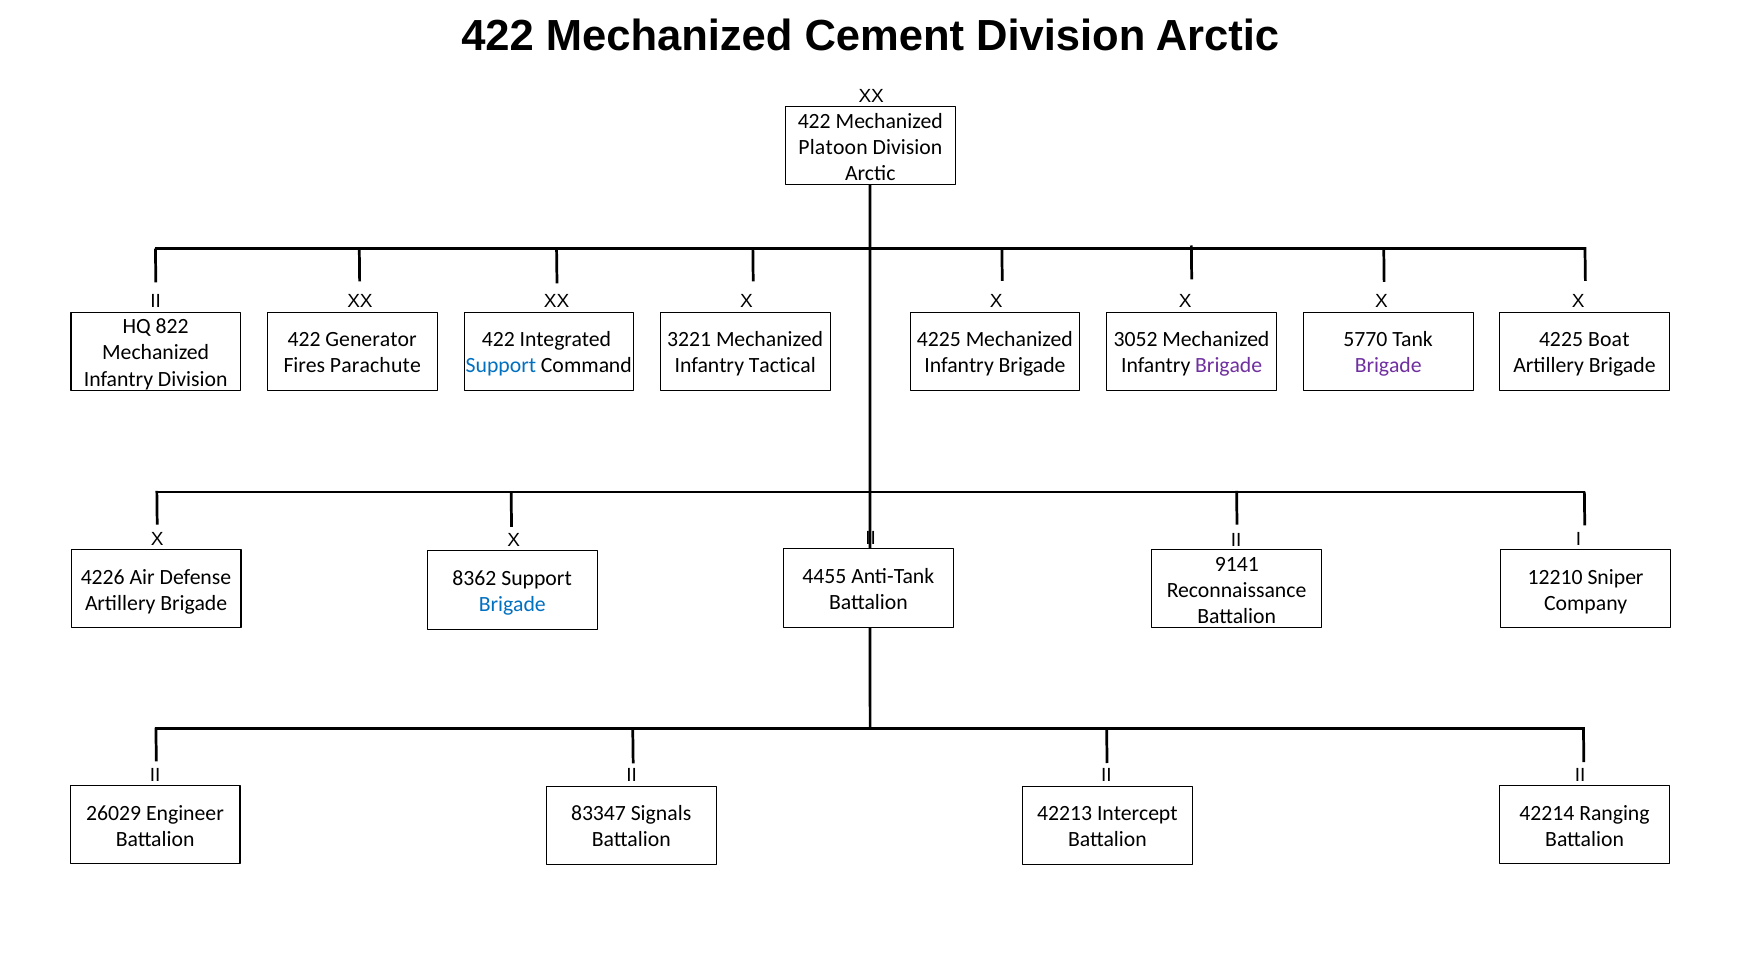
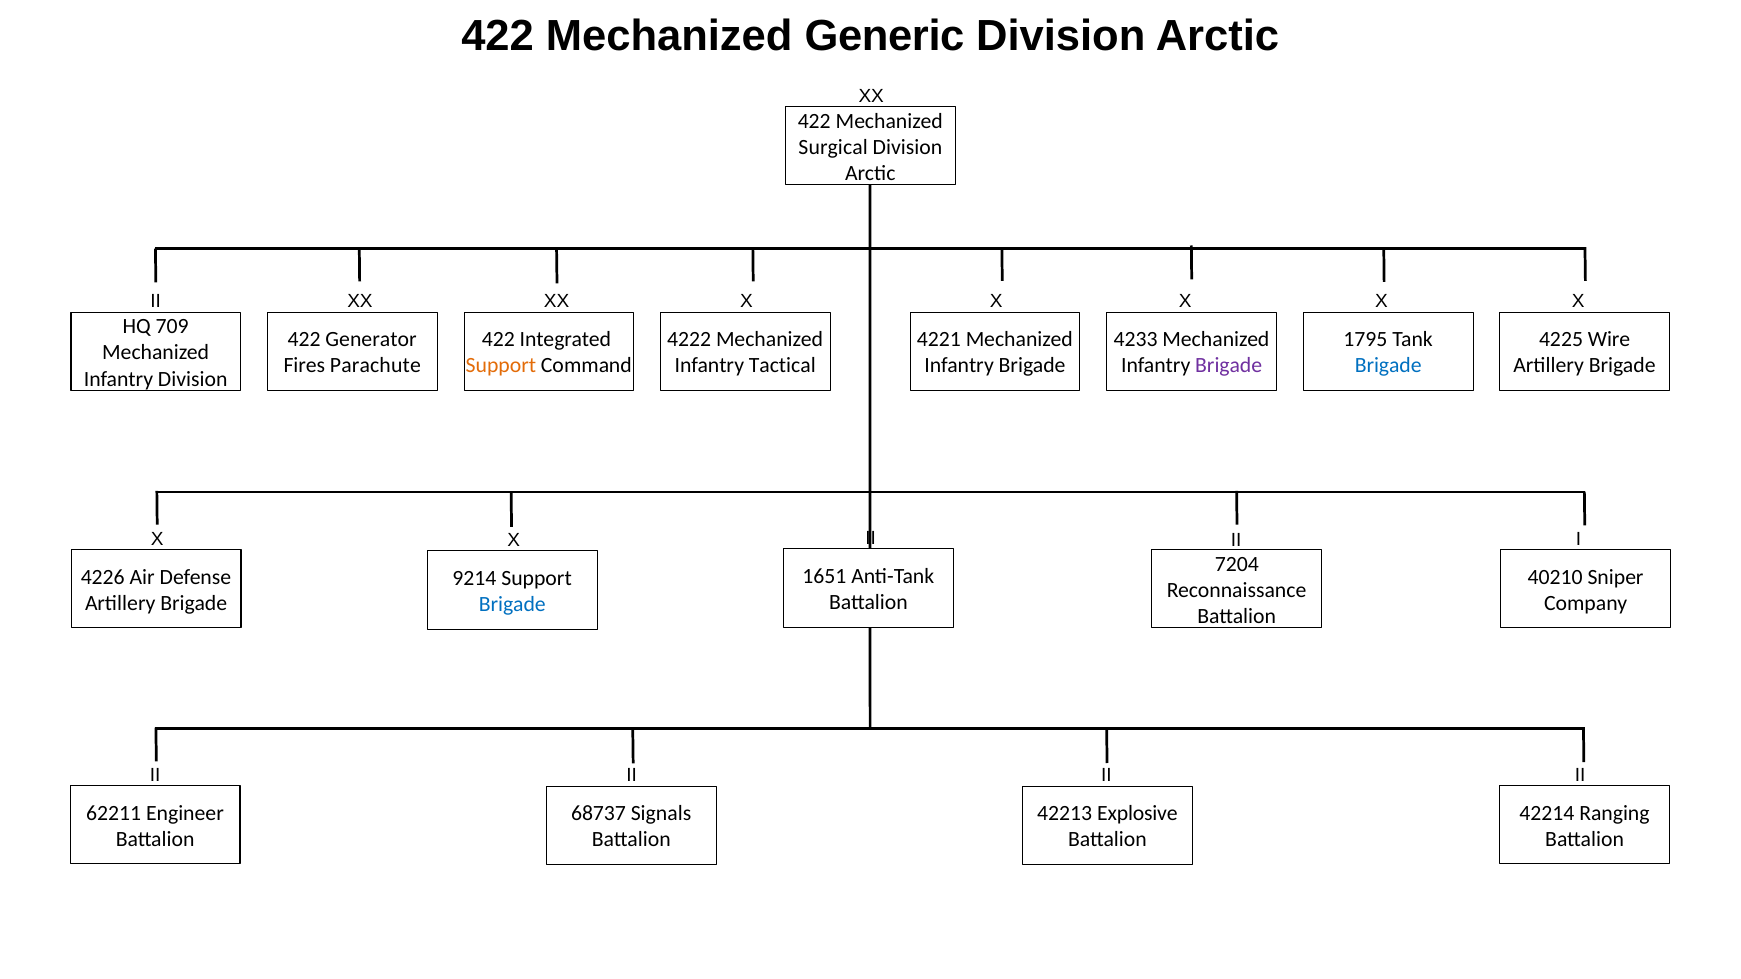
Cement: Cement -> Generic
Platoon: Platoon -> Surgical
822: 822 -> 709
3221: 3221 -> 4222
4225 at (939, 340): 4225 -> 4221
3052: 3052 -> 4233
5770: 5770 -> 1795
Boat: Boat -> Wire
Support at (501, 366) colour: blue -> orange
Brigade at (1388, 366) colour: purple -> blue
9141: 9141 -> 7204
4455: 4455 -> 1651
12210: 12210 -> 40210
8362: 8362 -> 9214
26029: 26029 -> 62211
83347: 83347 -> 68737
Intercept: Intercept -> Explosive
